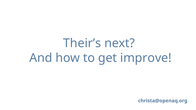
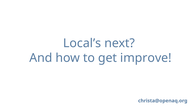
Their’s: Their’s -> Local’s
